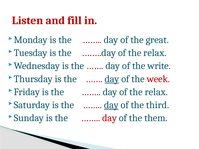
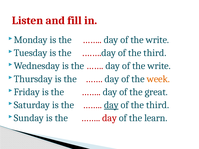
great at (157, 40): great -> write
.…….day of the relax: relax -> third
day at (112, 79) underline: present -> none
week colour: red -> orange
day of the relax: relax -> great
them: them -> learn
